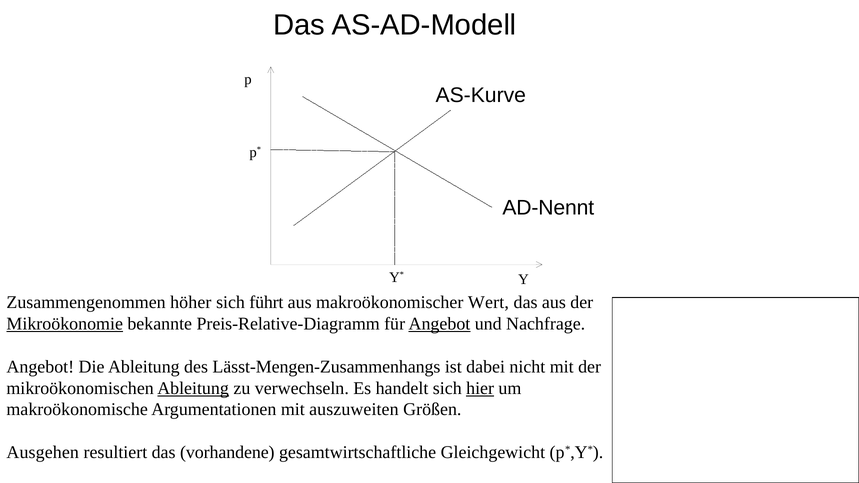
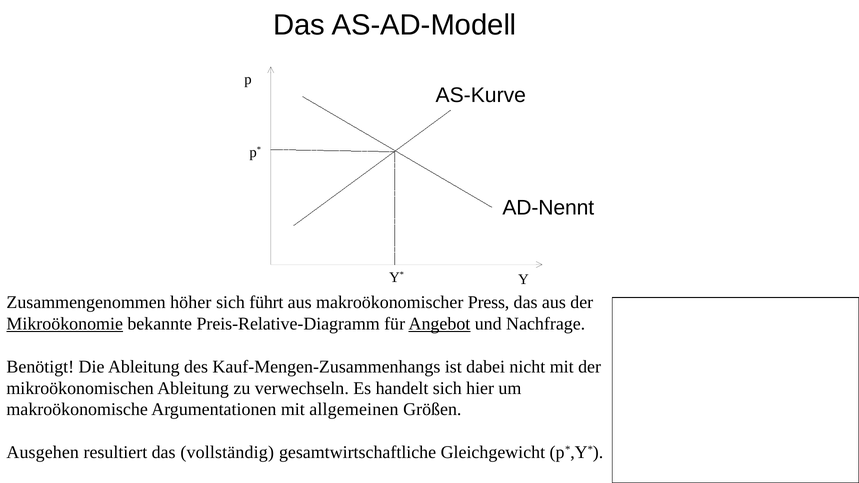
Wert: Wert -> Press
Angebot at (40, 367): Angebot -> Benötigt
Lässt-Mengen-Zusammenhangs: Lässt-Mengen-Zusammenhangs -> Kauf-Mengen-Zusammenhangs
Ableitung at (193, 388) underline: present -> none
hier underline: present -> none
auszuweiten: auszuweiten -> allgemeinen
vorhandene: vorhandene -> vollständig
